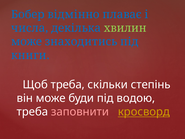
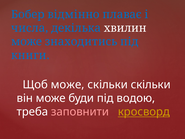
хвилин colour: light green -> white
Щоб треба: треба -> може
скільки степінь: степінь -> скільки
